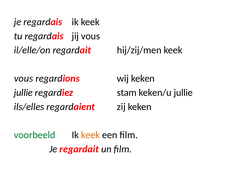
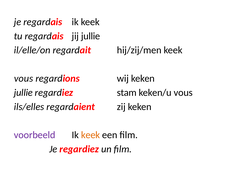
jij vous: vous -> jullie
keken/u jullie: jullie -> vous
voorbeeld colour: green -> purple
Je regardait: regardait -> regardiez
